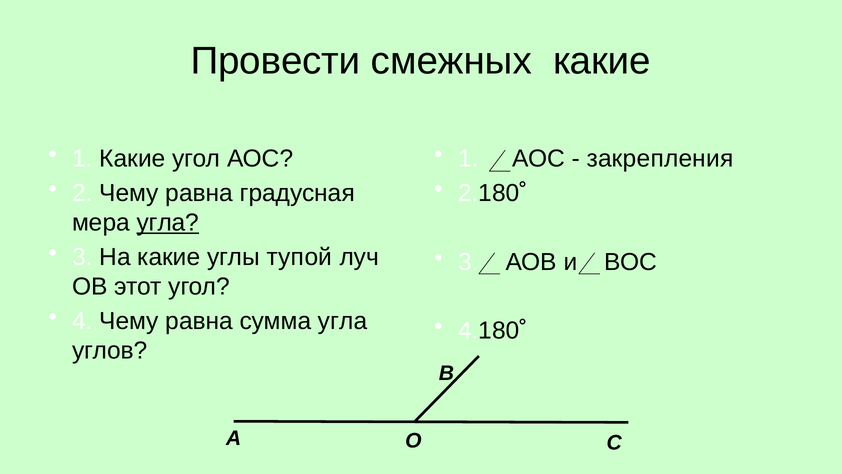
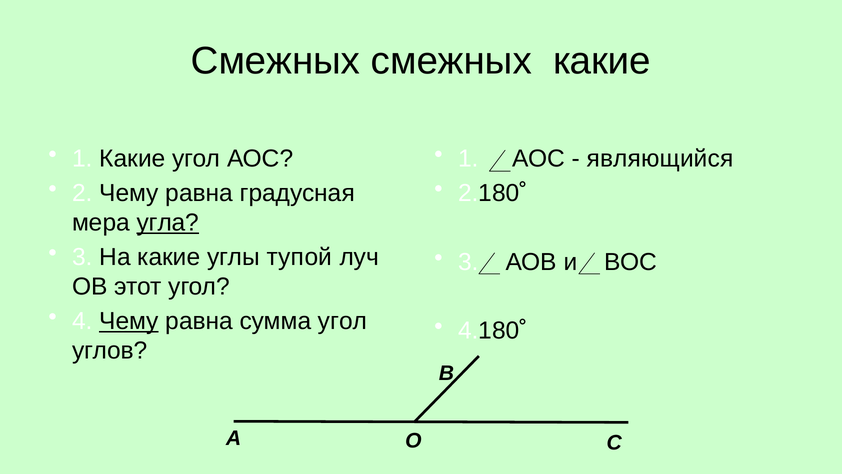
Провести at (276, 61): Провести -> Смежных
закрепления: закрепления -> являющийся
Чему at (129, 321) underline: none -> present
сумма угла: угла -> угол
